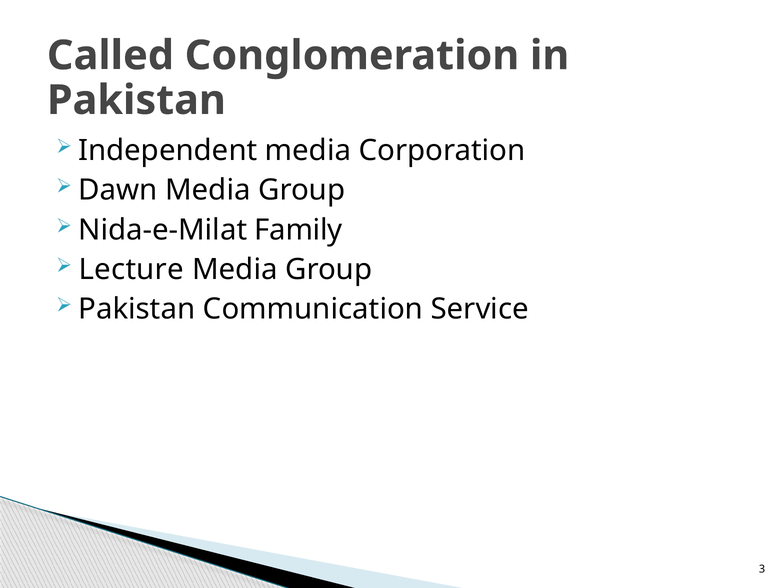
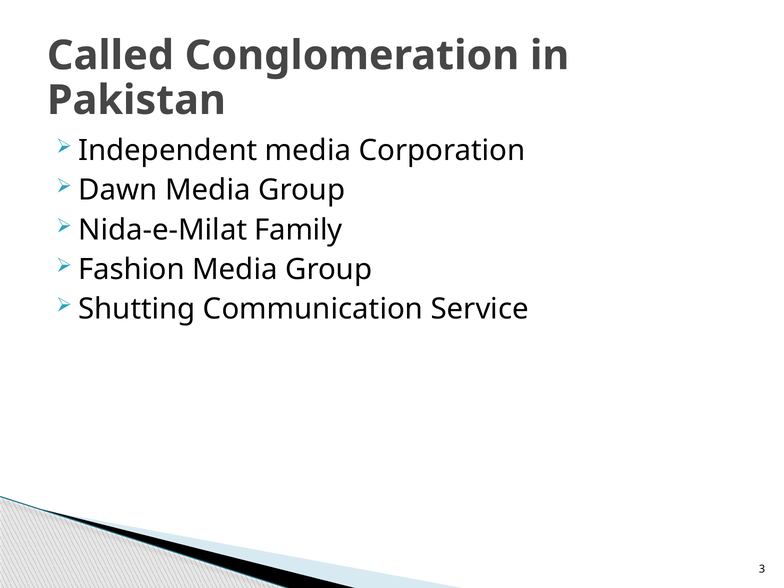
Lecture: Lecture -> Fashion
Pakistan at (137, 309): Pakistan -> Shutting
